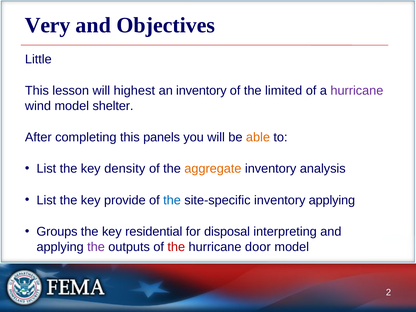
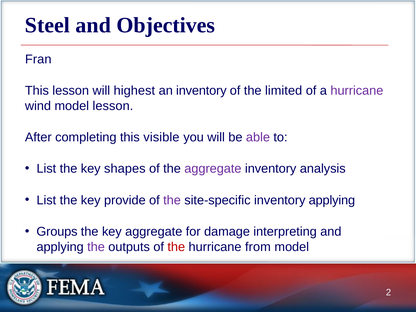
Very: Very -> Steel
Little: Little -> Fran
model shelter: shelter -> lesson
panels: panels -> visible
able colour: orange -> purple
density: density -> shapes
aggregate at (213, 169) colour: orange -> purple
the at (172, 200) colour: blue -> purple
key residential: residential -> aggregate
disposal: disposal -> damage
door: door -> from
